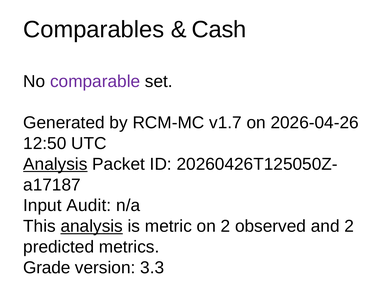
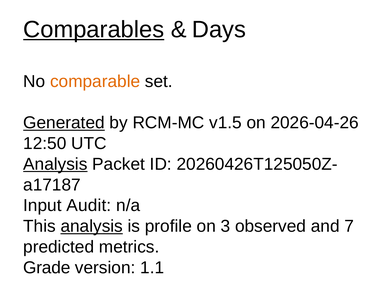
Comparables underline: none -> present
Cash: Cash -> Days
comparable colour: purple -> orange
Generated underline: none -> present
v1.7: v1.7 -> v1.5
metric: metric -> profile
on 2: 2 -> 3
and 2: 2 -> 7
3.3: 3.3 -> 1.1
